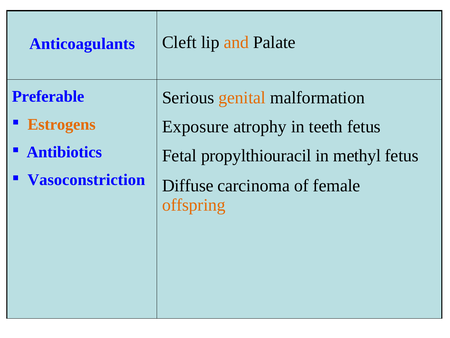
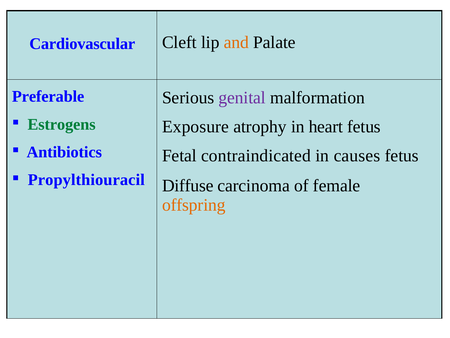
Anticoagulants: Anticoagulants -> Cardiovascular
genital colour: orange -> purple
Estrogens colour: orange -> green
teeth: teeth -> heart
propylthiouracil: propylthiouracil -> contraindicated
methyl: methyl -> causes
Vasoconstriction: Vasoconstriction -> Propylthiouracil
